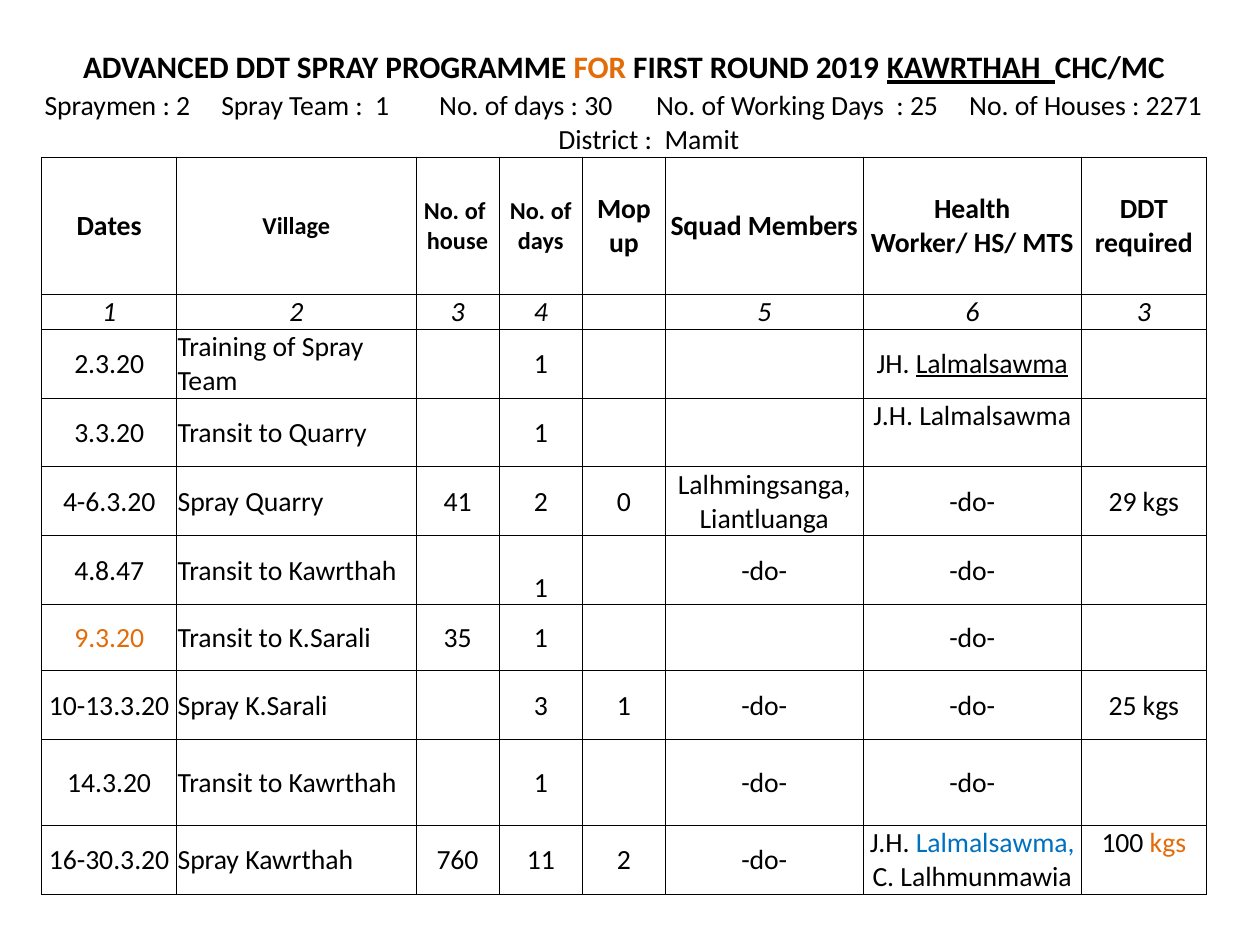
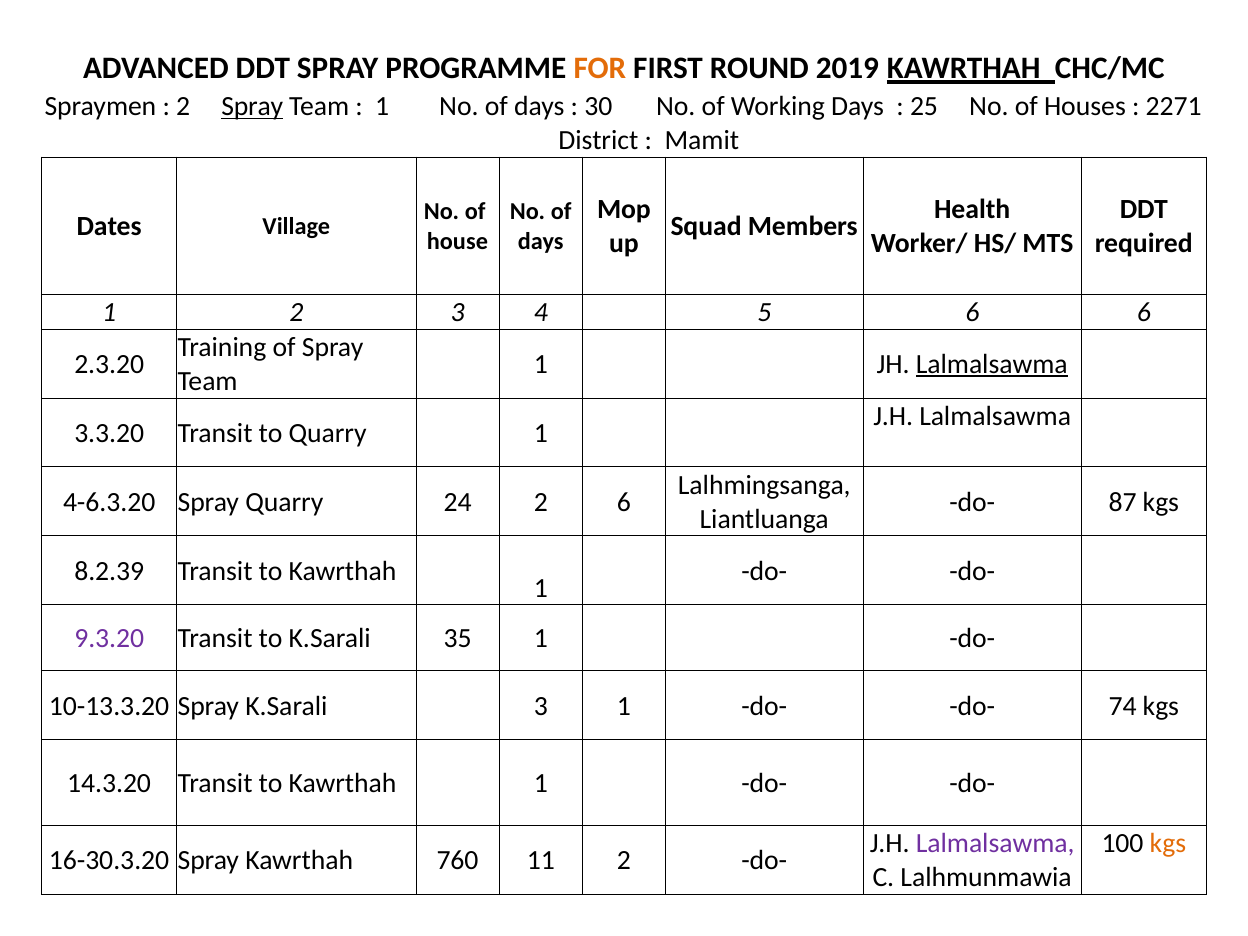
Spray at (252, 106) underline: none -> present
6 3: 3 -> 6
41: 41 -> 24
2 0: 0 -> 6
29: 29 -> 87
4.8.47: 4.8.47 -> 8.2.39
9.3.20 colour: orange -> purple
do- 25: 25 -> 74
Lalmalsawma at (995, 843) colour: blue -> purple
